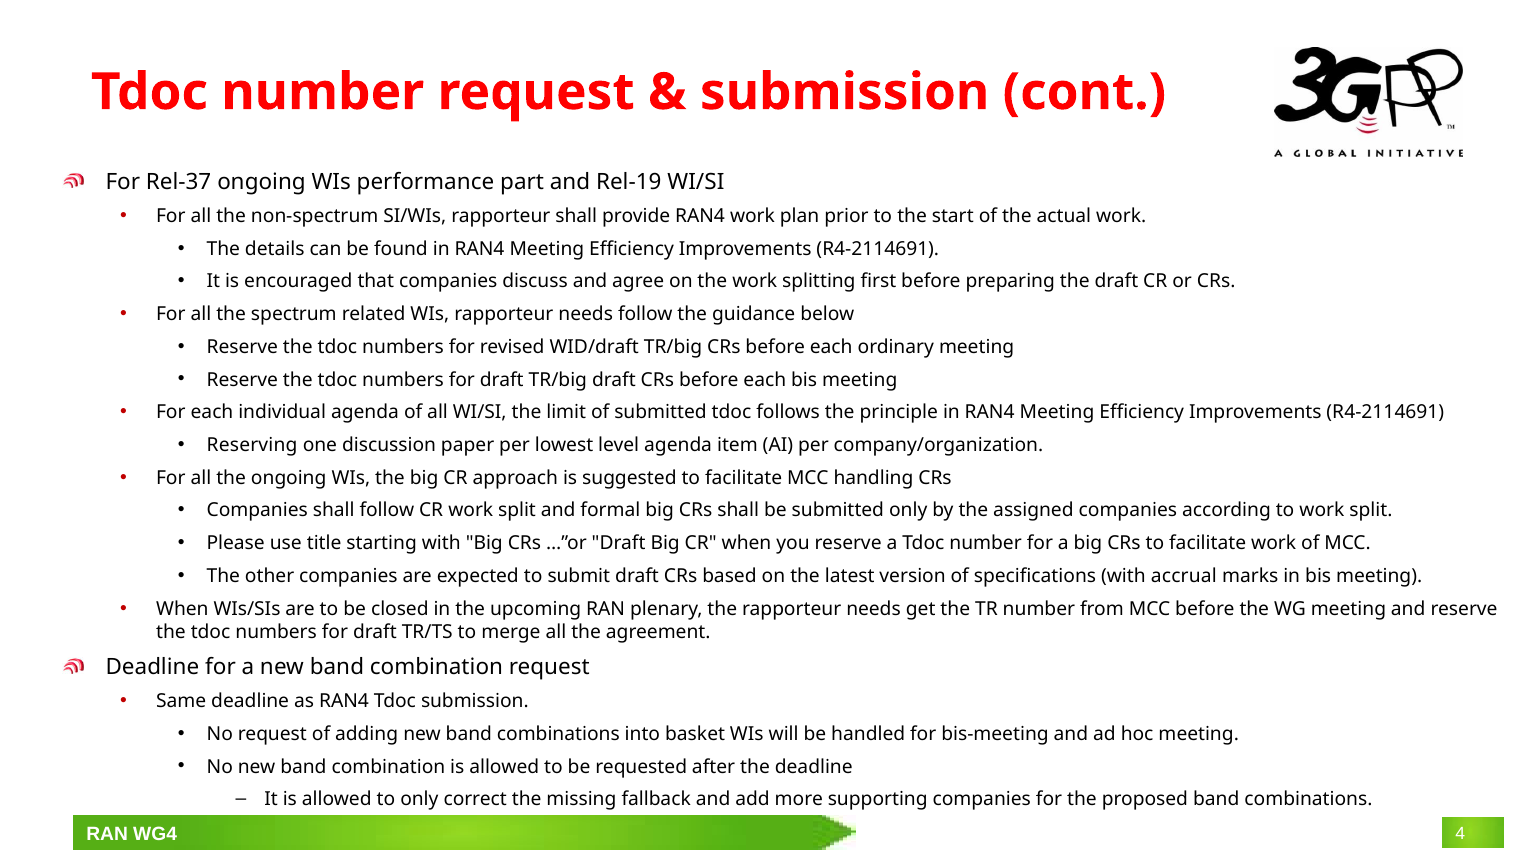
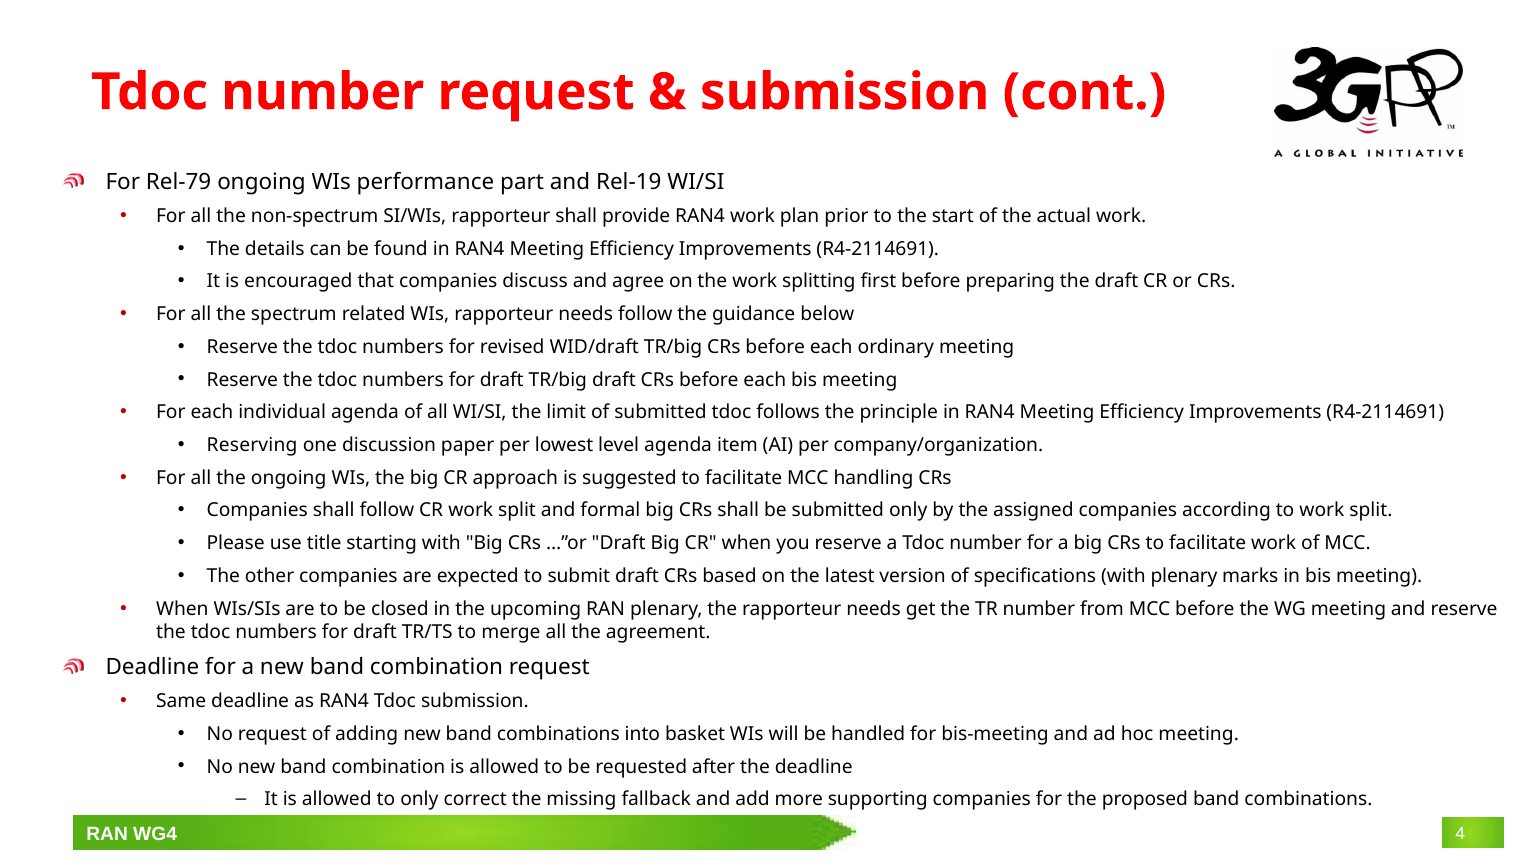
Rel-37: Rel-37 -> Rel-79
with accrual: accrual -> plenary
